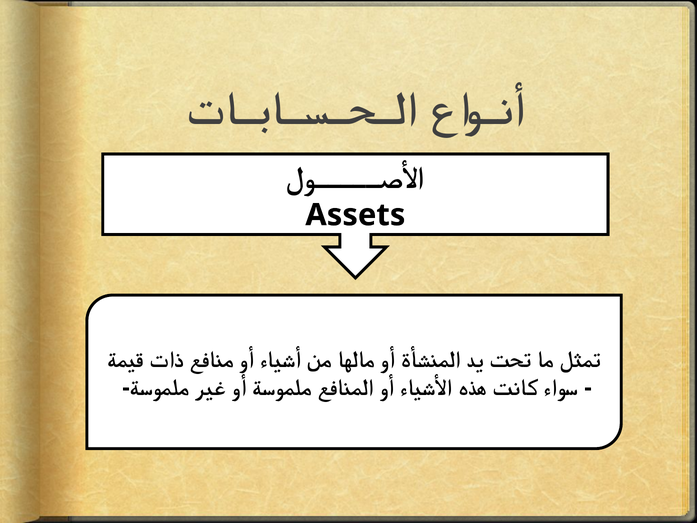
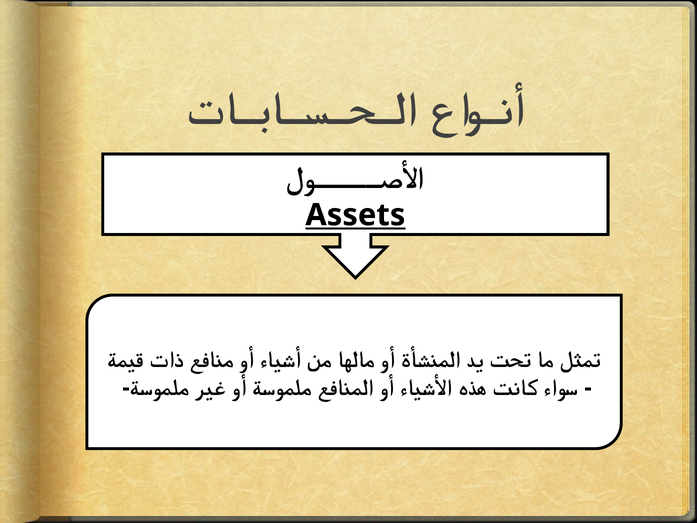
Assets underline: none -> present
